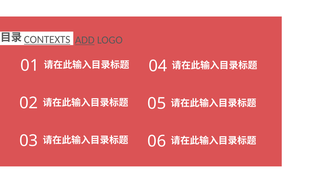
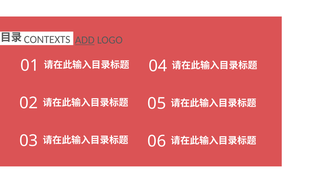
CONTEXTS underline: present -> none
